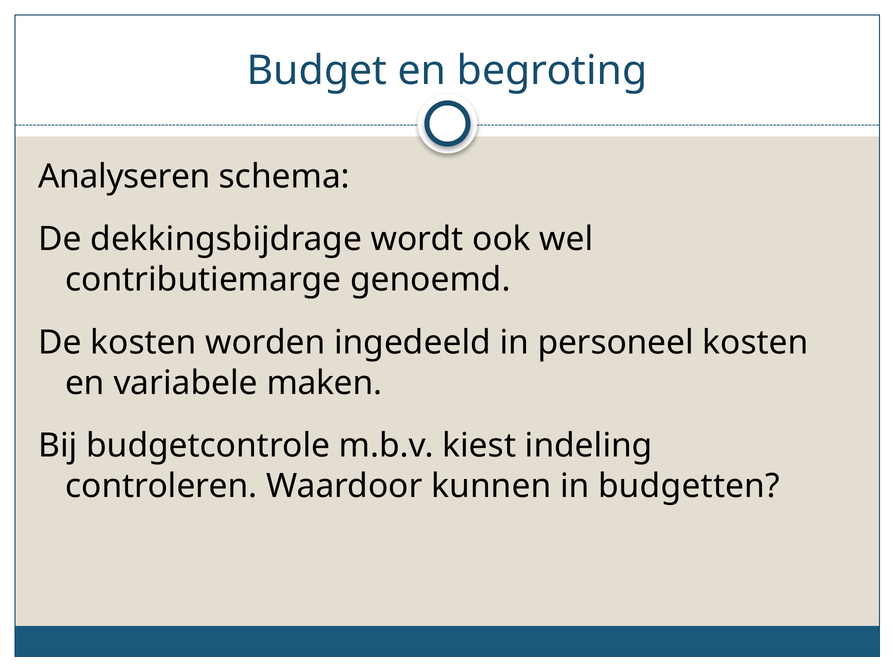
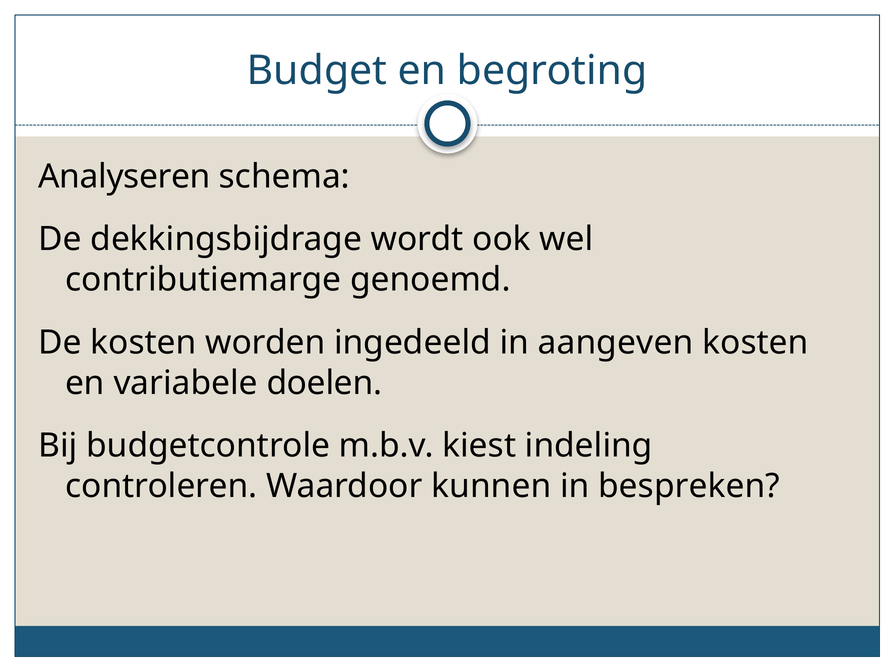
personeel: personeel -> aangeven
maken: maken -> doelen
budgetten: budgetten -> bespreken
